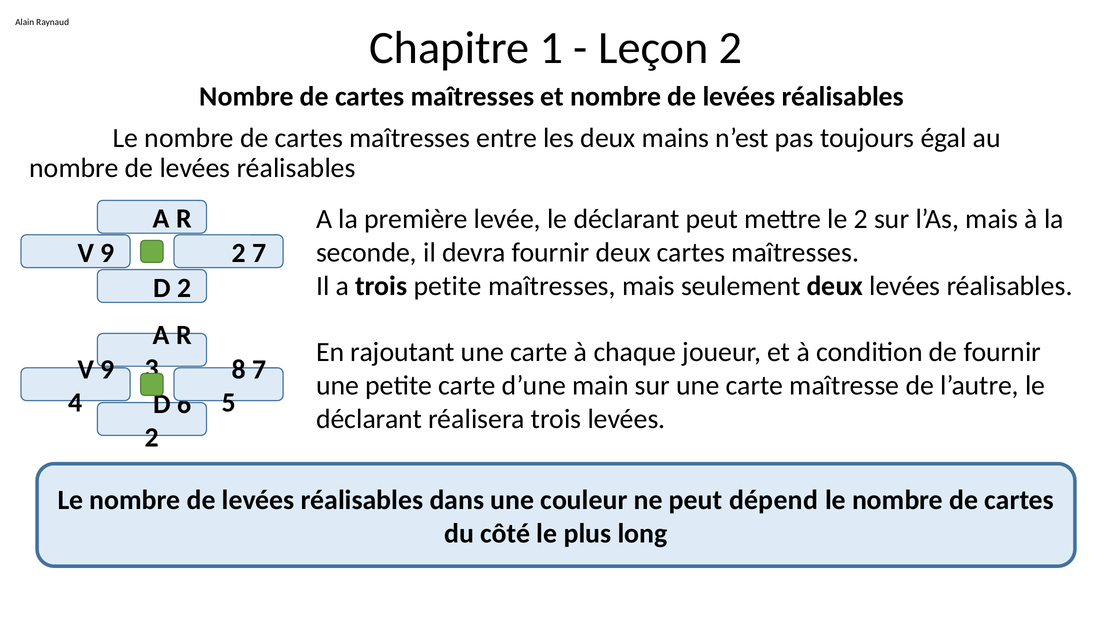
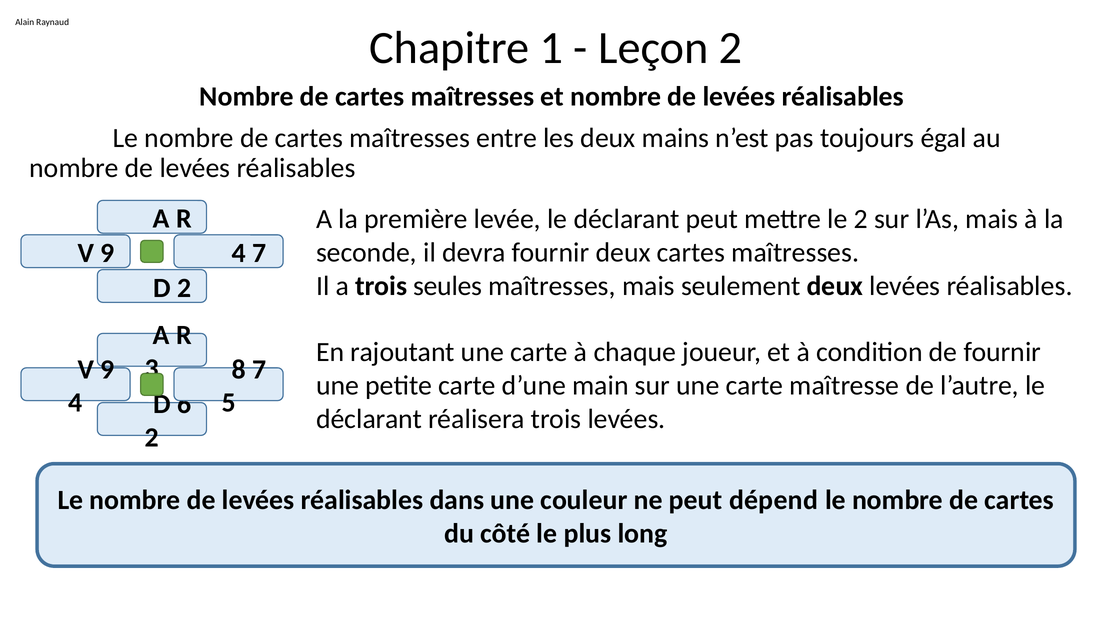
2 at (239, 253): 2 -> 4
trois petite: petite -> seules
